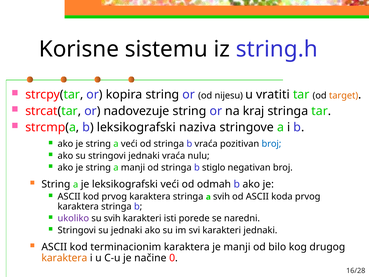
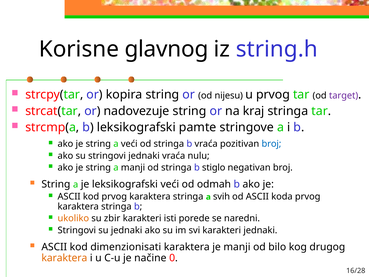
sistemu: sistemu -> glavnog
u vratiti: vratiti -> prvog
target colour: orange -> purple
naziva: naziva -> pamte
ukoliko colour: purple -> orange
su svih: svih -> zbir
terminacionim: terminacionim -> dimenzionisati
